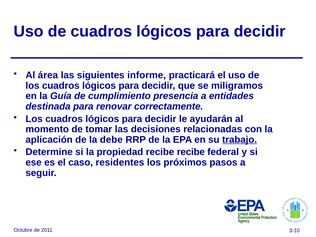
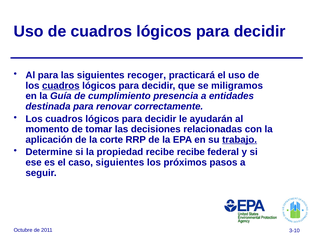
Al área: área -> para
informe: informe -> recoger
cuadros at (61, 86) underline: none -> present
debe: debe -> corte
caso residentes: residentes -> siguientes
